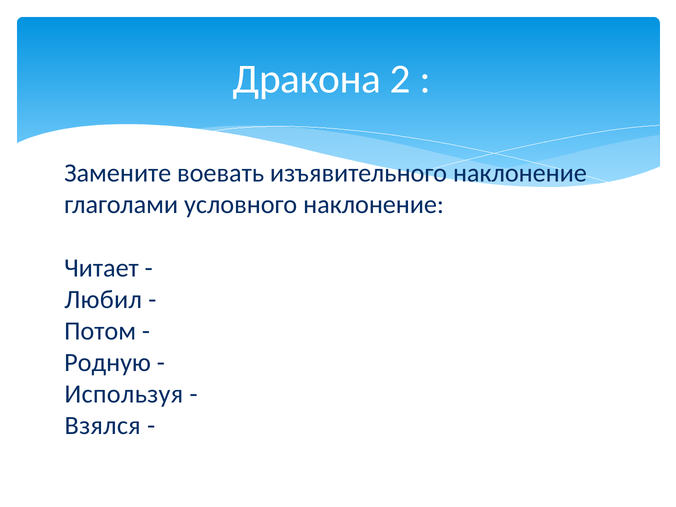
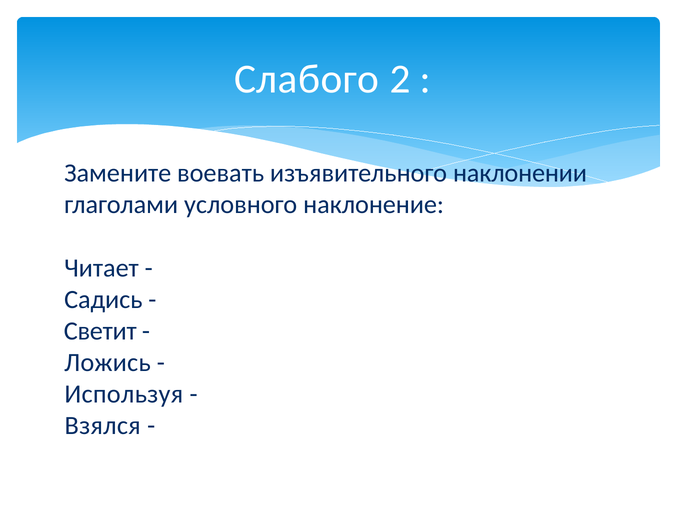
Дракона: Дракона -> Слабого
изъявительного наклонение: наклонение -> наклонении
Любил: Любил -> Садись
Потом: Потом -> Светит
Родную: Родную -> Ложись
